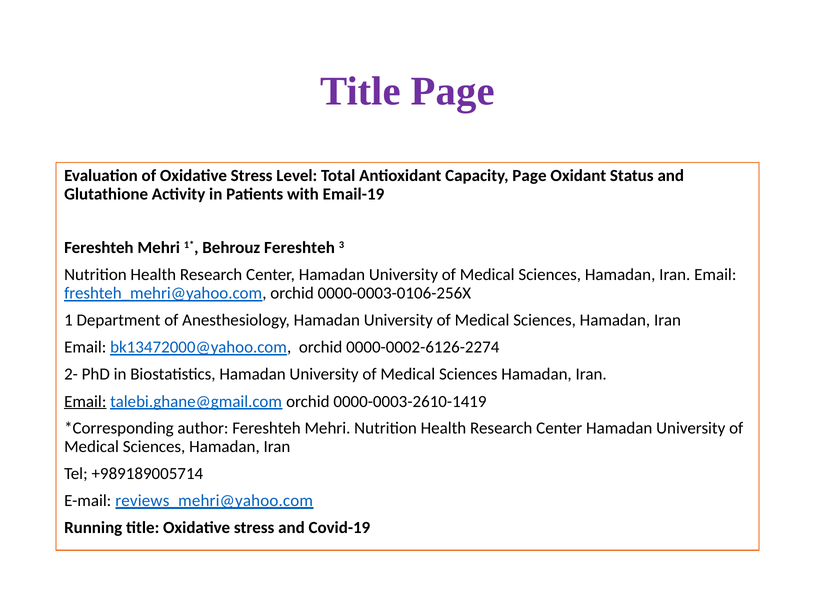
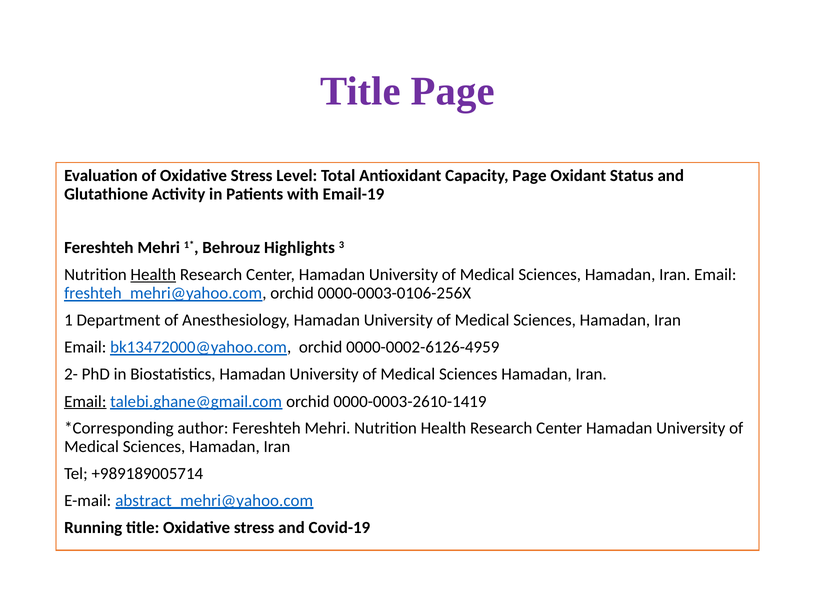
Behrouz Fereshteh: Fereshteh -> Highlights
Health at (153, 275) underline: none -> present
0000-0002-6126-2274: 0000-0002-6126-2274 -> 0000-0002-6126-4959
reviews_mehri@yahoo.com: reviews_mehri@yahoo.com -> abstract_mehri@yahoo.com
